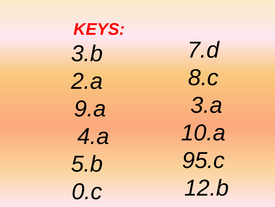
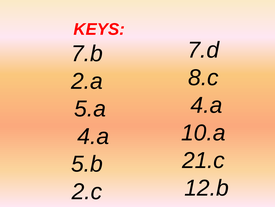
3.b: 3.b -> 7.b
3.a at (206, 105): 3.a -> 4.a
9.a: 9.a -> 5.a
95.c: 95.c -> 21.c
0.c: 0.c -> 2.c
